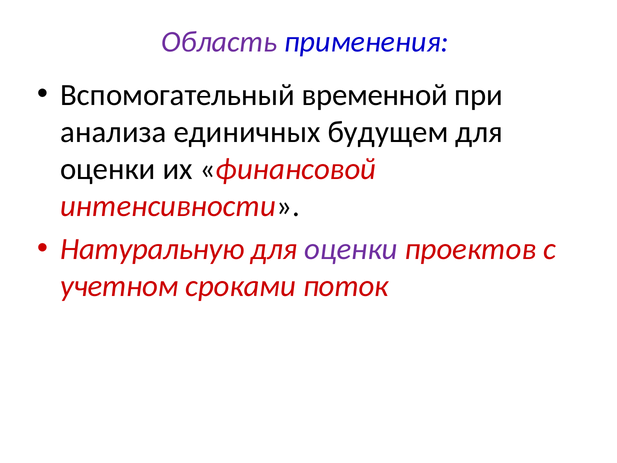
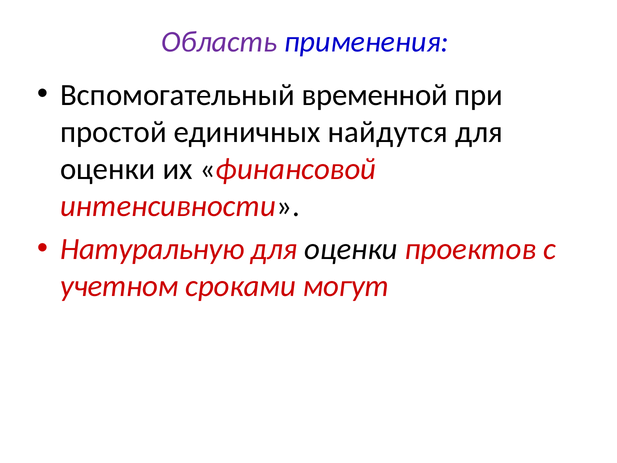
анализа: анализа -> простой
будущем: будущем -> найдутся
оценки at (351, 249) colour: purple -> black
поток: поток -> могут
